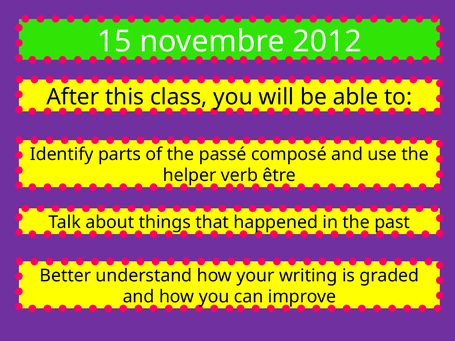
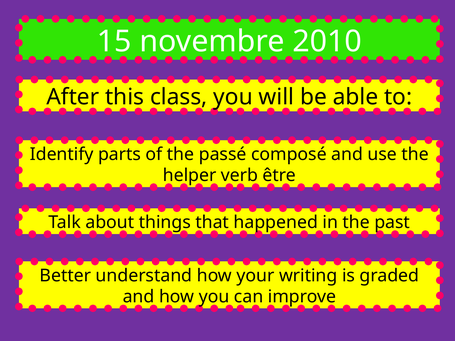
2012: 2012 -> 2010
